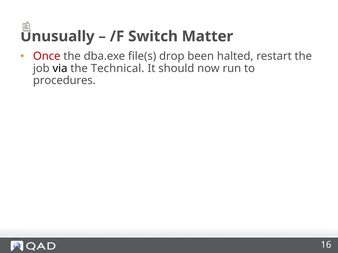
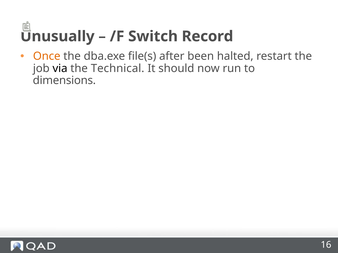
Matter: Matter -> Record
Once colour: red -> orange
drop: drop -> after
procedures: procedures -> dimensions
